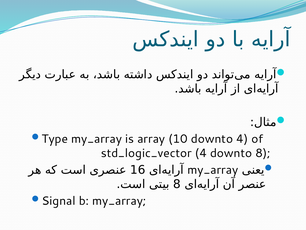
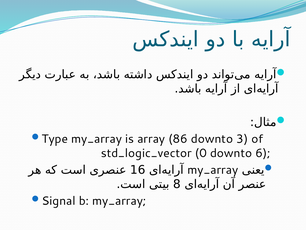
10: 10 -> 86
downto 4: 4 -> 3
std_logic_vector 4: 4 -> 0
downto 8: 8 -> 6
